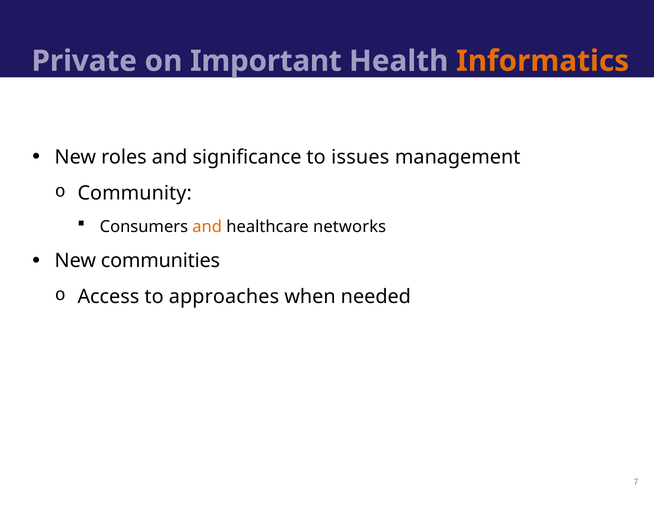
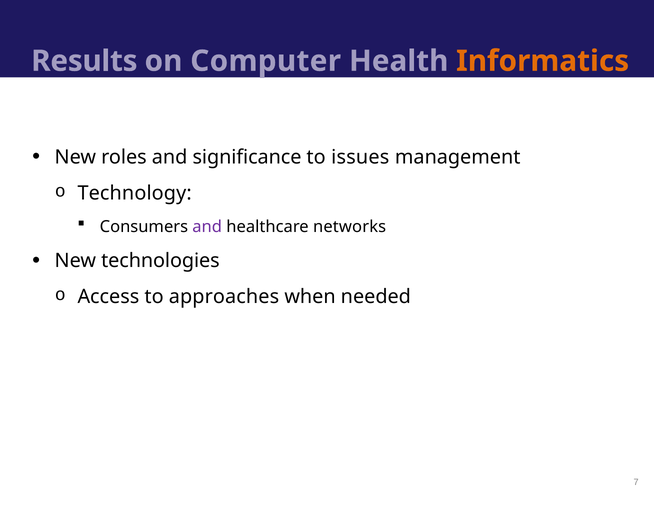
Private: Private -> Results
Important: Important -> Computer
Community: Community -> Technology
and at (207, 227) colour: orange -> purple
communities: communities -> technologies
